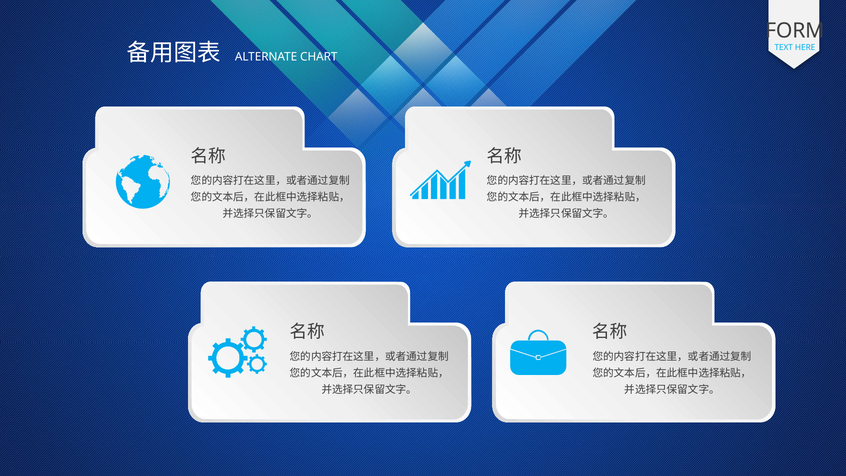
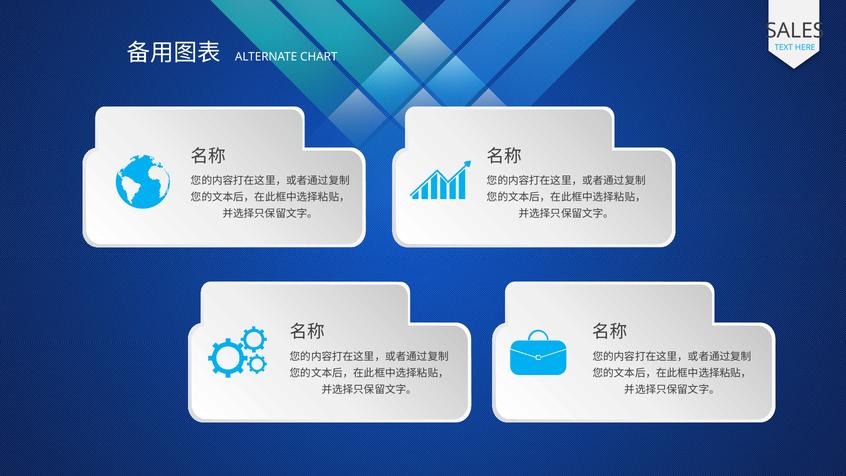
FORM: FORM -> SALES
